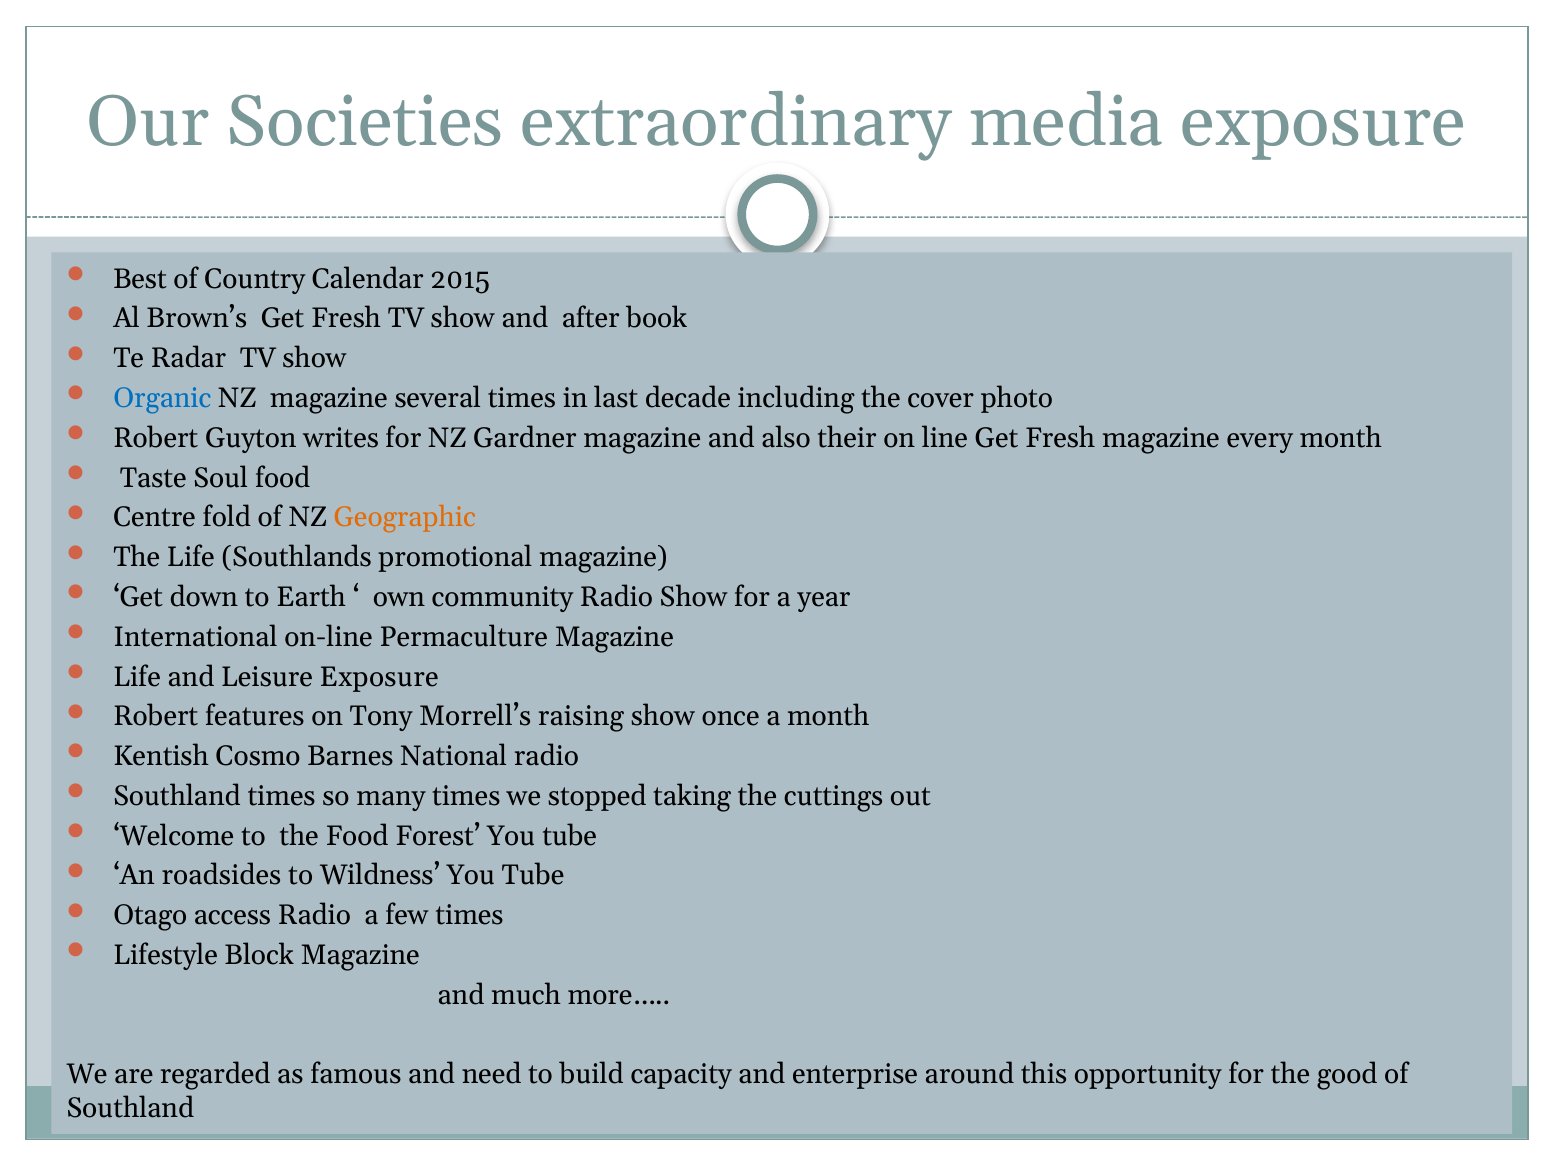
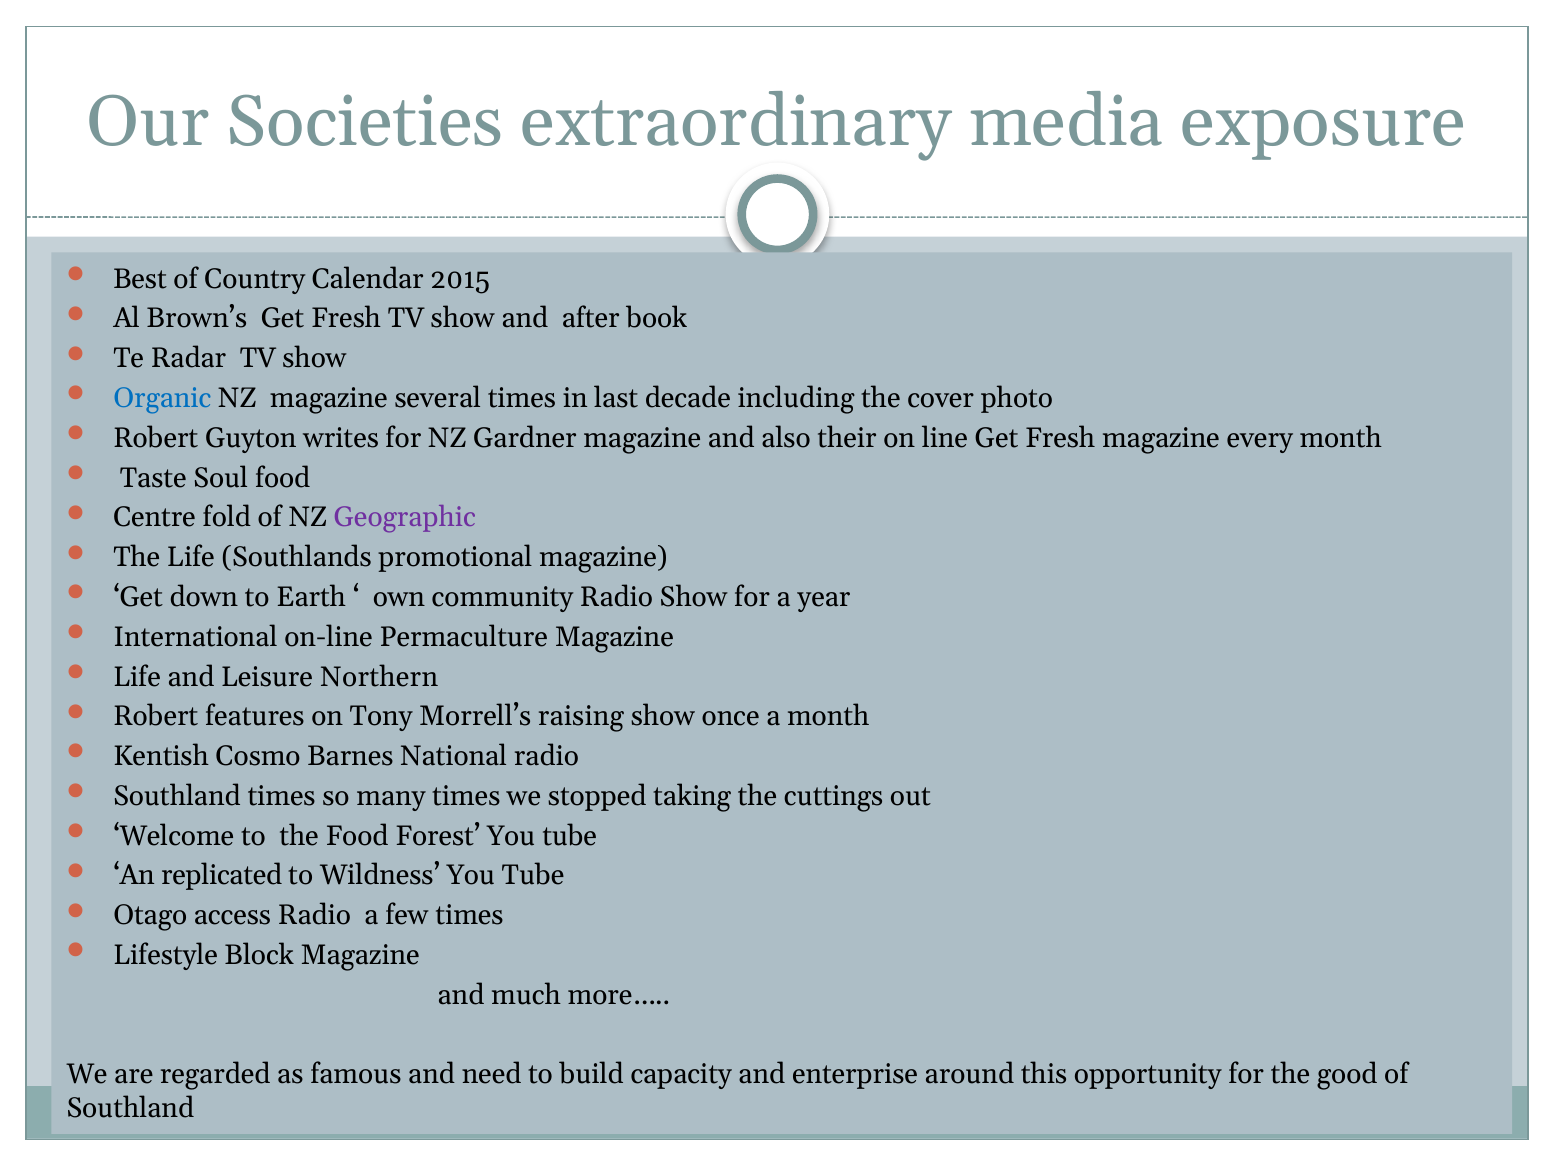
Geographic colour: orange -> purple
Leisure Exposure: Exposure -> Northern
roadsides: roadsides -> replicated
